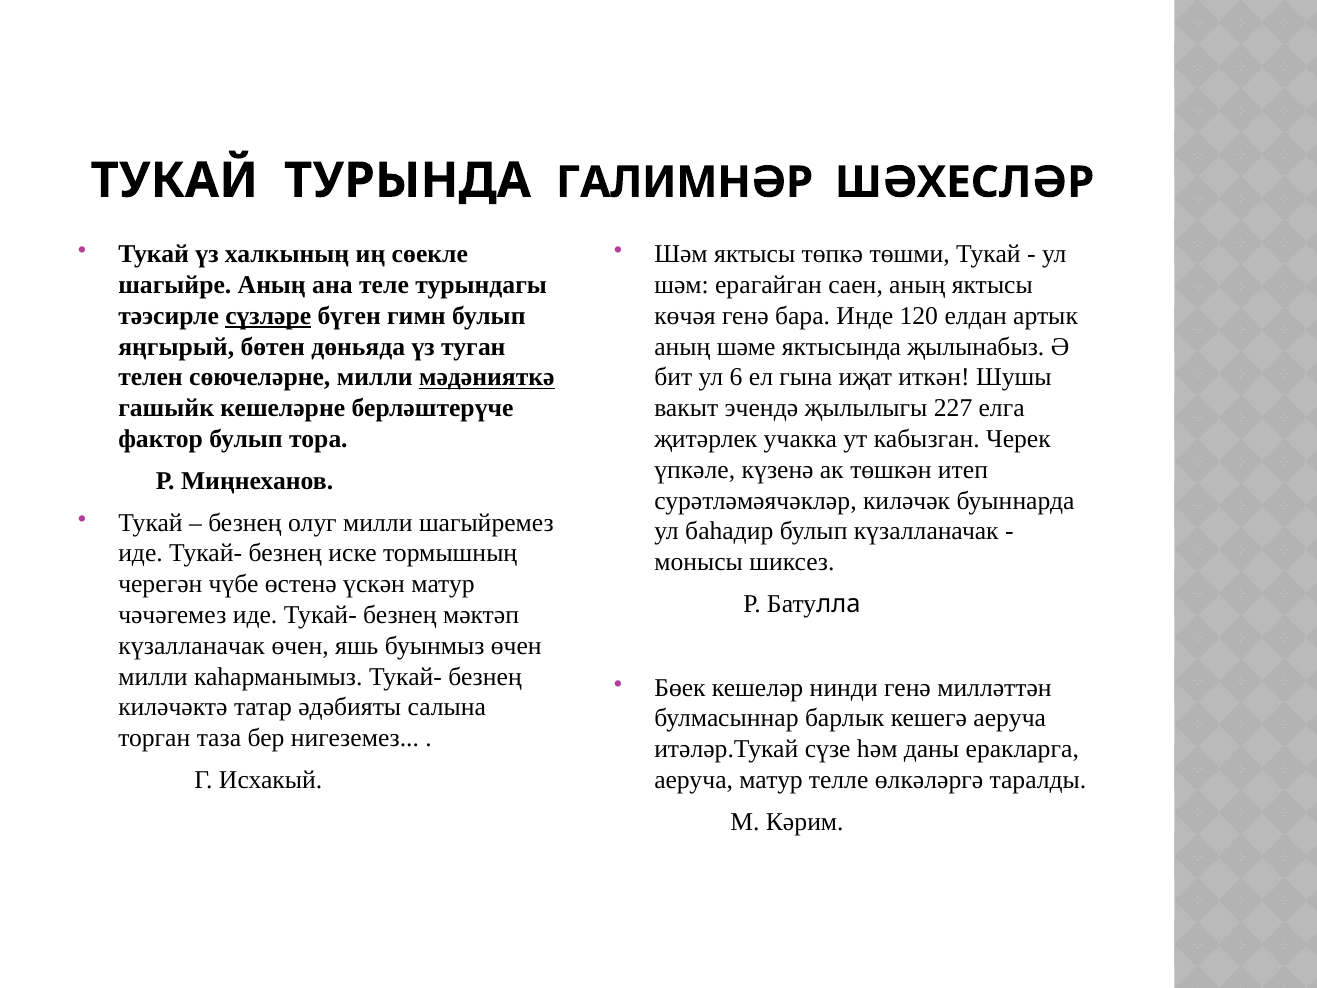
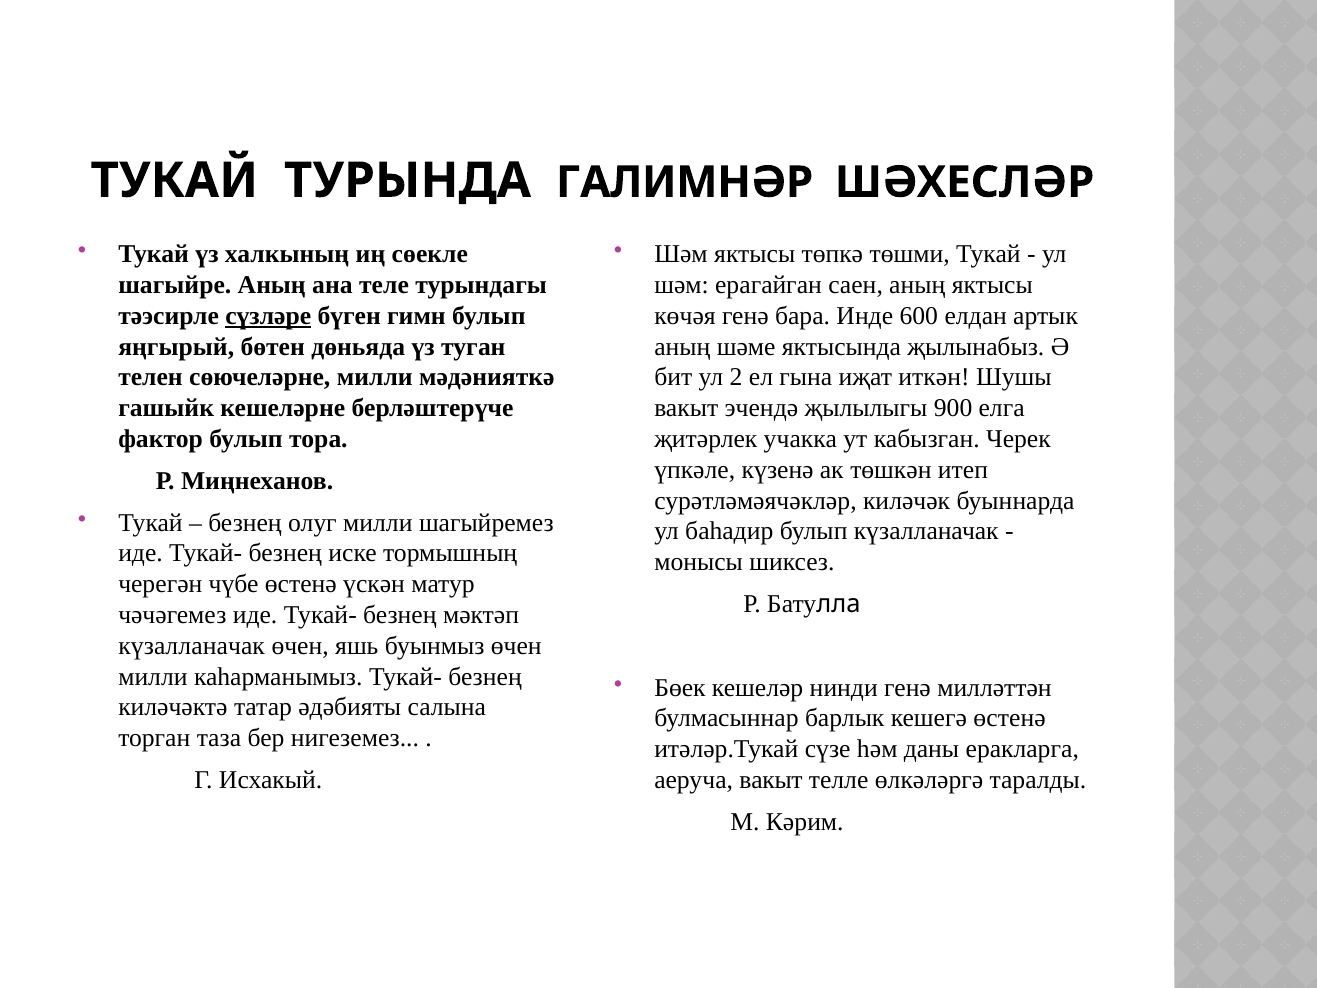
120: 120 -> 600
мәдәнияткә underline: present -> none
6: 6 -> 2
227: 227 -> 900
кешегә аеруча: аеруча -> өстенә
аеруча матур: матур -> вакыт
